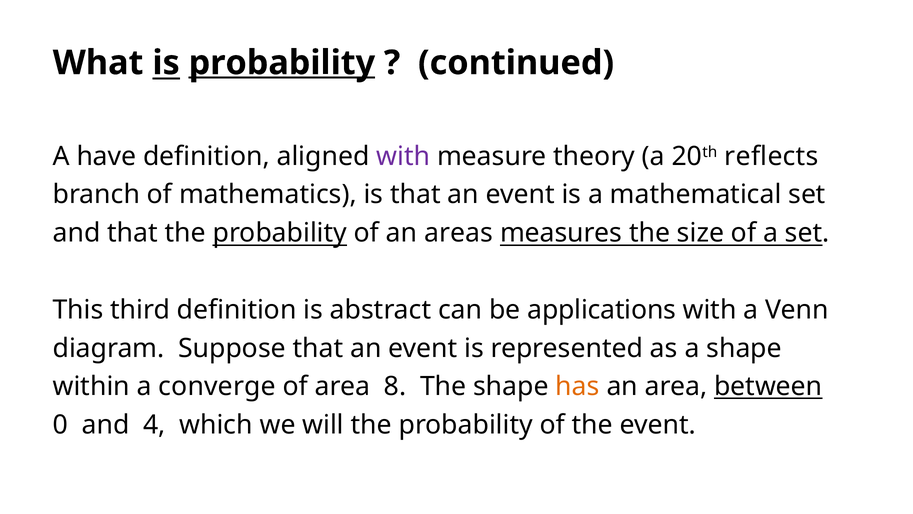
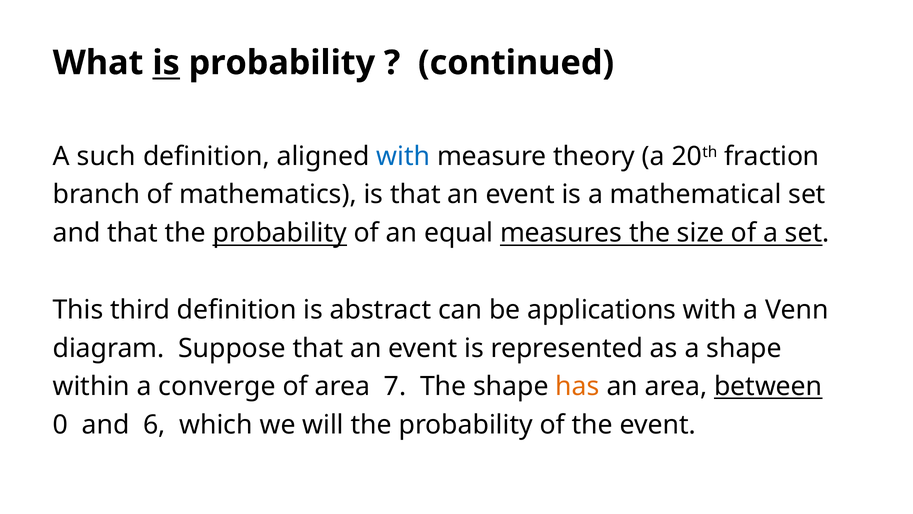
probability at (282, 63) underline: present -> none
have: have -> such
with at (403, 156) colour: purple -> blue
reflects: reflects -> fraction
areas: areas -> equal
8: 8 -> 7
4: 4 -> 6
